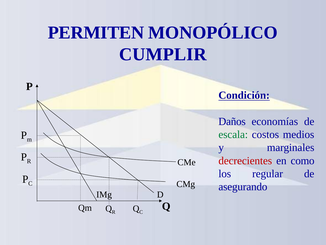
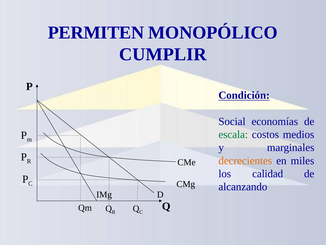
Daños: Daños -> Social
decrecientes colour: red -> orange
como: como -> miles
regular: regular -> calidad
asegurando: asegurando -> alcanzando
